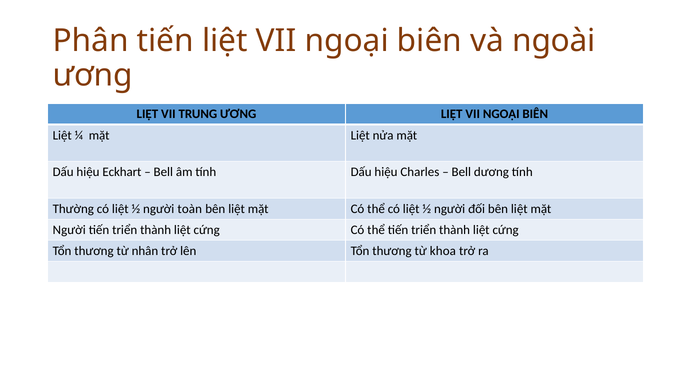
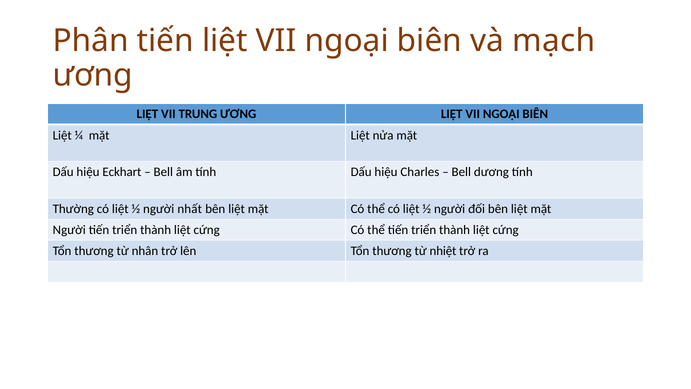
ngoài: ngoài -> mạch
toàn: toàn -> nhất
khoa: khoa -> nhiệt
